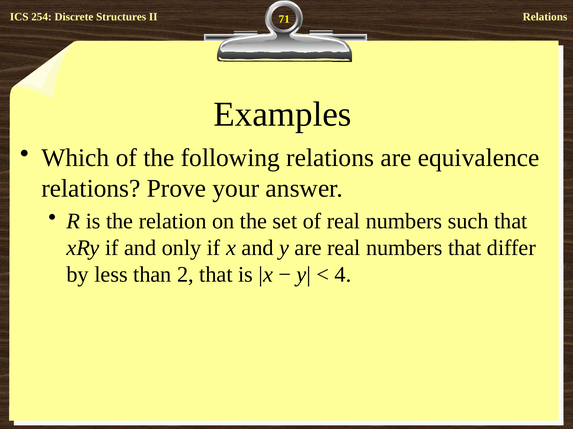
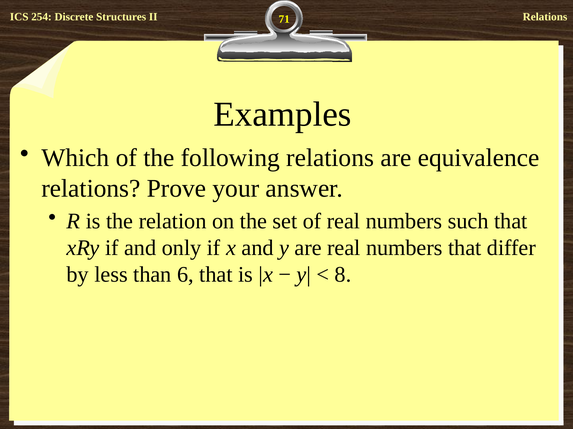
2: 2 -> 6
4: 4 -> 8
